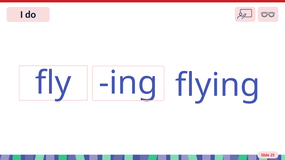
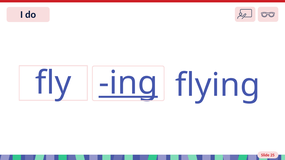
ing underline: none -> present
